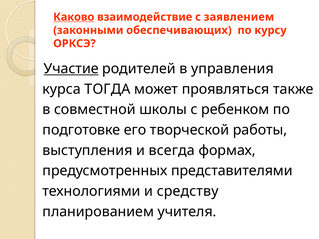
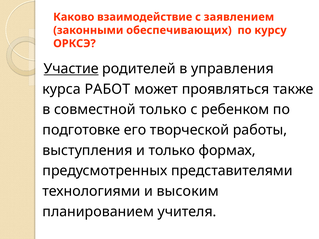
Каково underline: present -> none
ТОГДА: ТОГДА -> РАБОТ
совместной школы: школы -> только
и всегда: всегда -> только
средству: средству -> высоким
